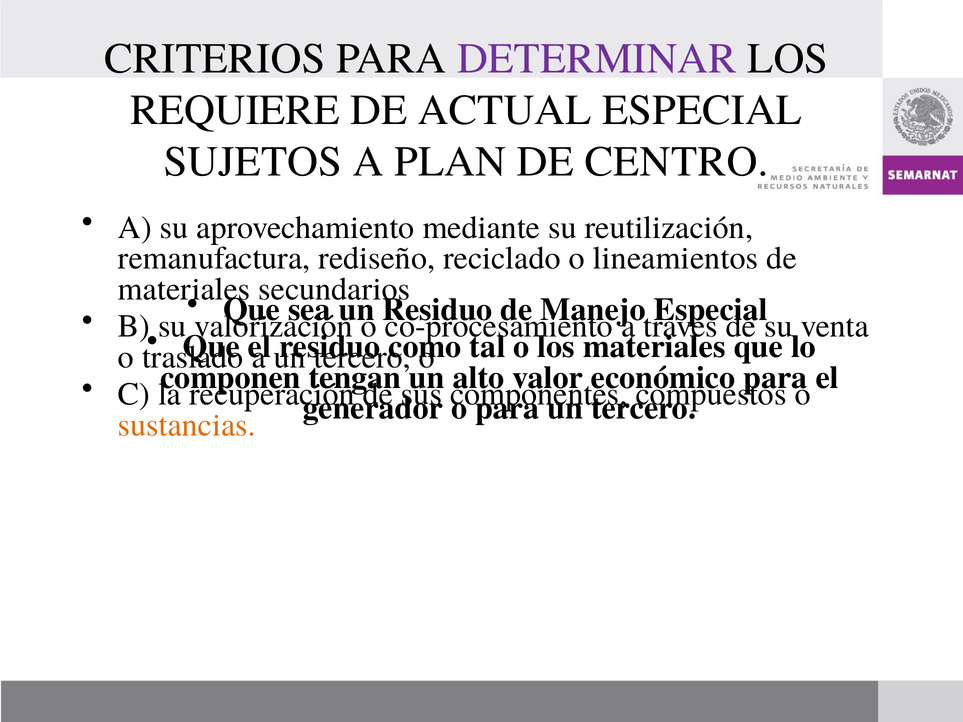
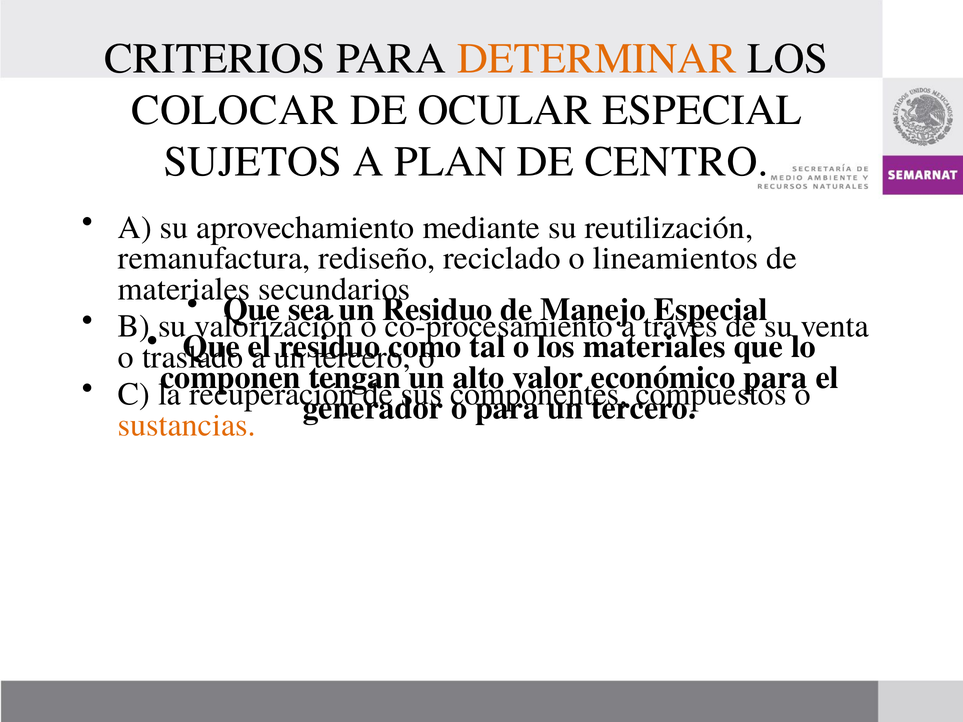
DETERMINAR colour: purple -> orange
REQUIERE: REQUIERE -> COLOCAR
ACTUAL: ACTUAL -> OCULAR
